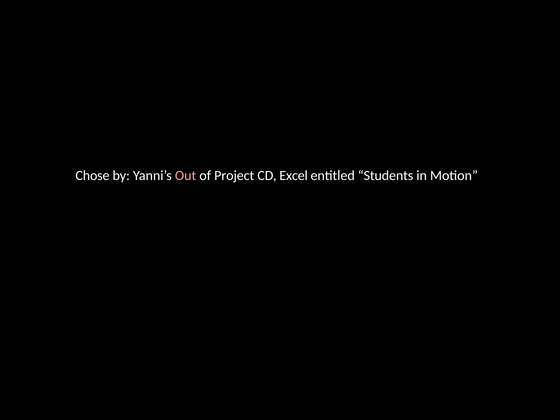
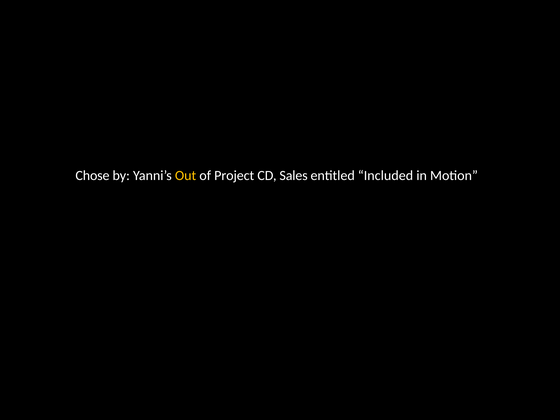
Out colour: pink -> yellow
Excel: Excel -> Sales
Students: Students -> Included
